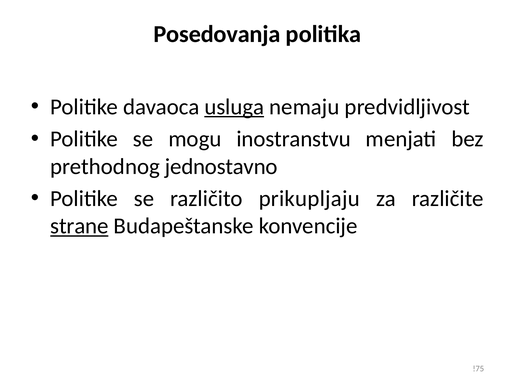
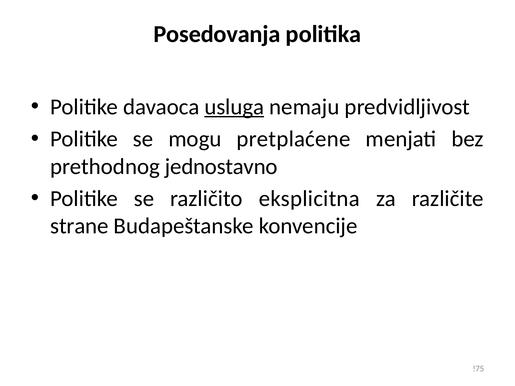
inostranstvu: inostranstvu -> pretplaćene
prikupljaju: prikupljaju -> eksplicitna
strane underline: present -> none
